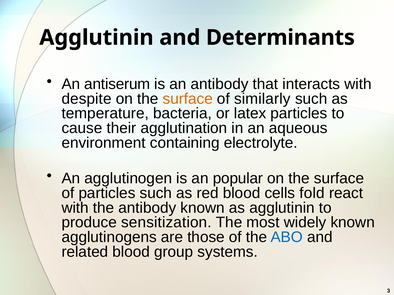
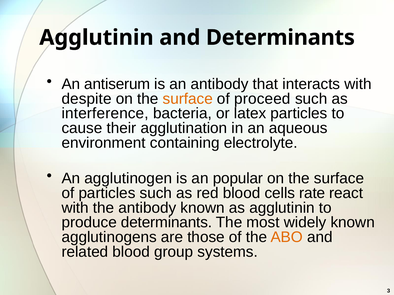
similarly: similarly -> proceed
temperature: temperature -> interference
fold: fold -> rate
produce sensitization: sensitization -> determinants
ABO colour: blue -> orange
